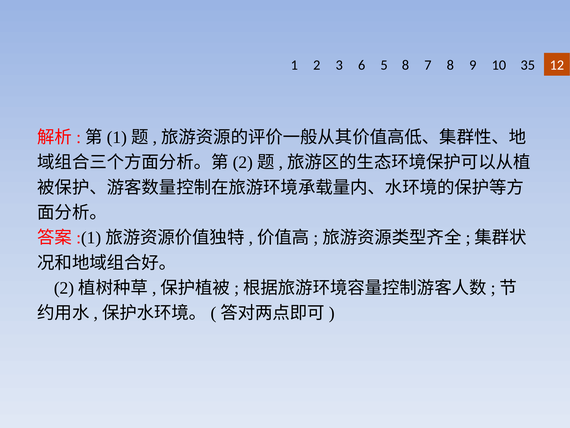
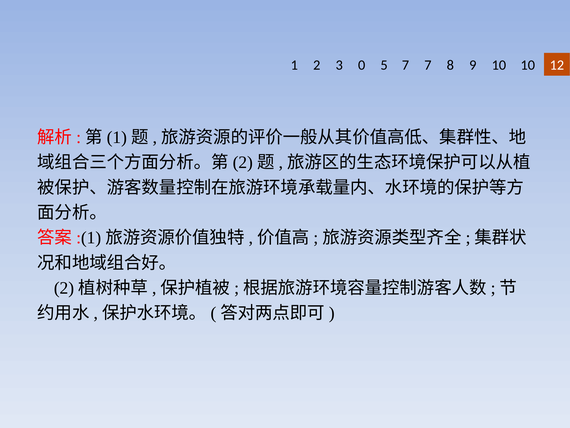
6: 6 -> 0
5 8: 8 -> 7
10 35: 35 -> 10
